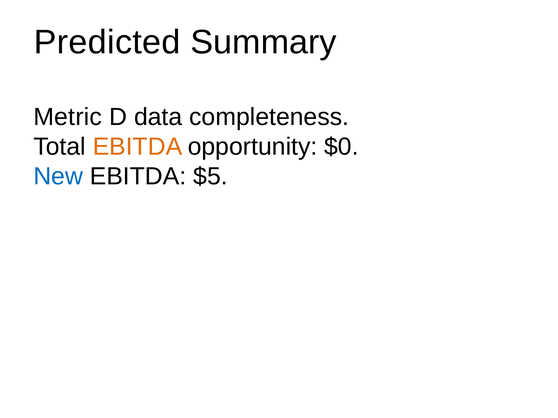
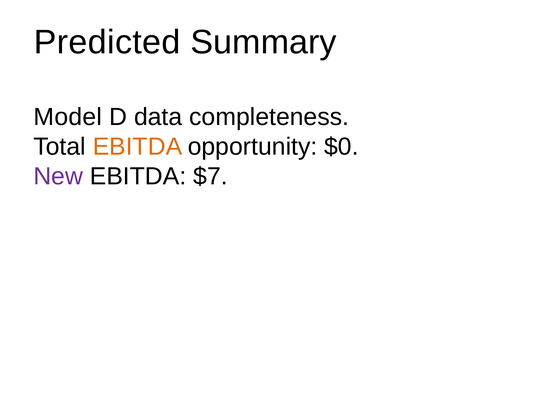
Metric: Metric -> Model
New colour: blue -> purple
$5: $5 -> $7
